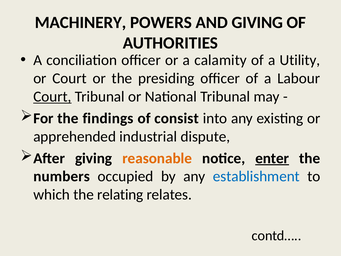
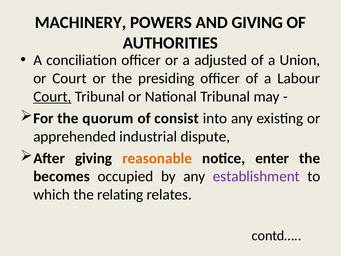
calamity: calamity -> adjusted
Utility: Utility -> Union
findings: findings -> quorum
enter underline: present -> none
numbers: numbers -> becomes
establishment colour: blue -> purple
